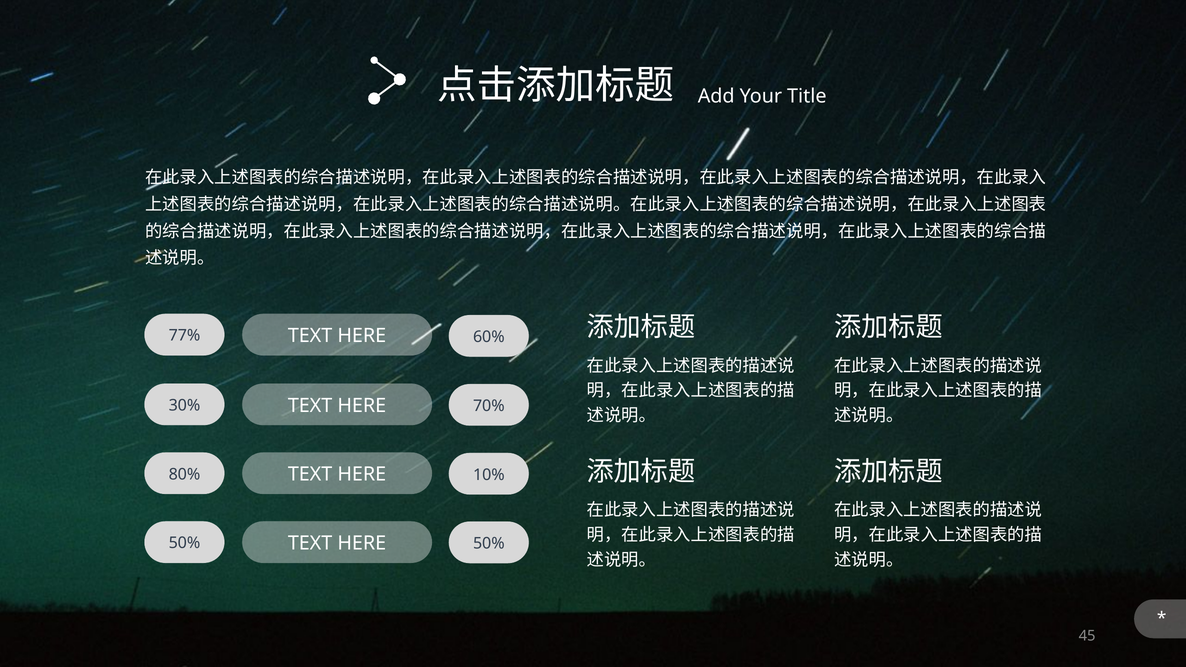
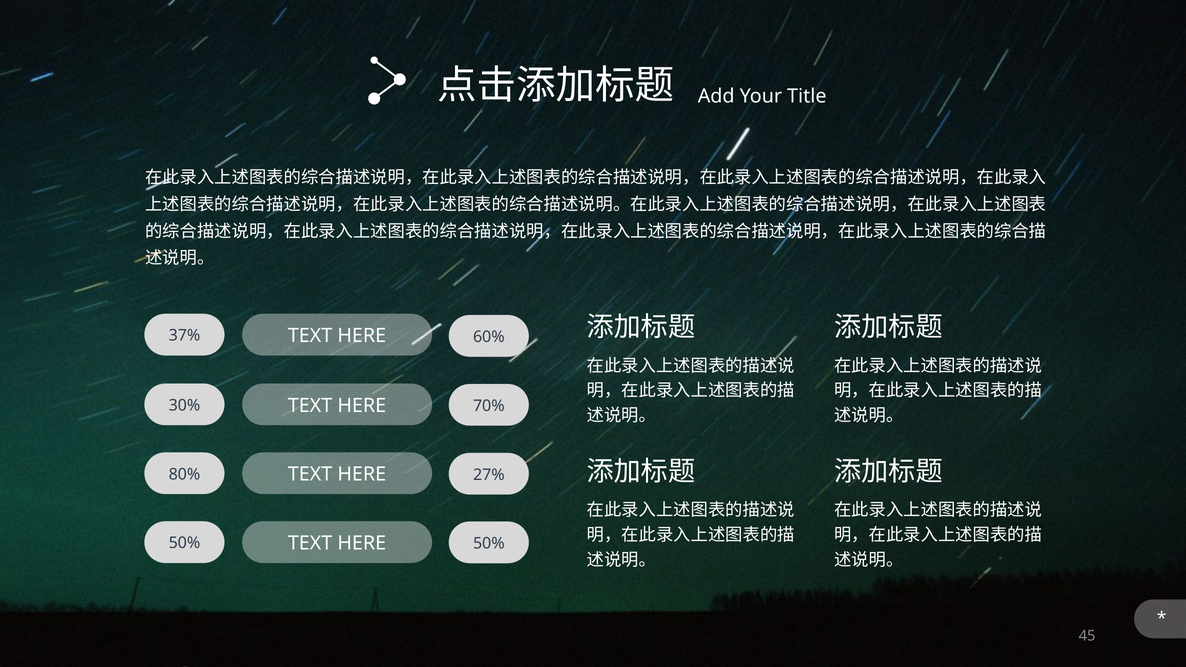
77%: 77% -> 37%
10%: 10% -> 27%
